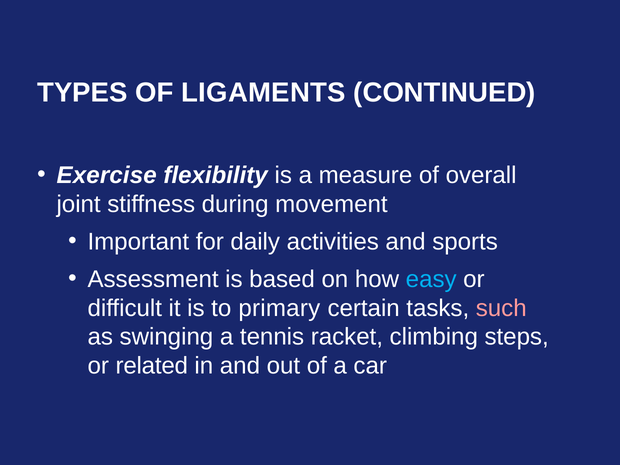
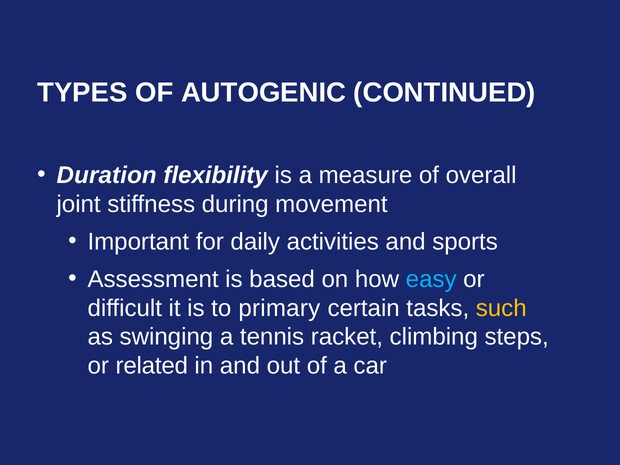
LIGAMENTS: LIGAMENTS -> AUTOGENIC
Exercise: Exercise -> Duration
such colour: pink -> yellow
